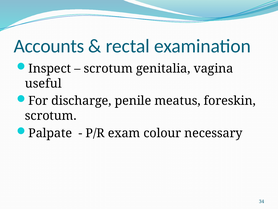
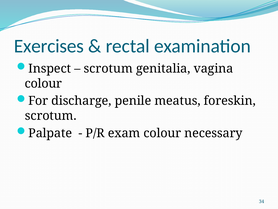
Accounts: Accounts -> Exercises
useful at (43, 83): useful -> colour
